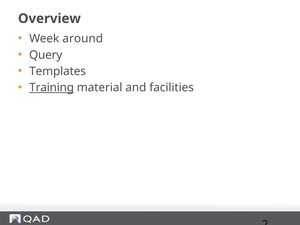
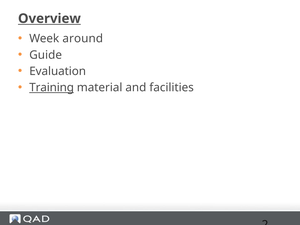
Overview underline: none -> present
Query: Query -> Guide
Templates: Templates -> Evaluation
